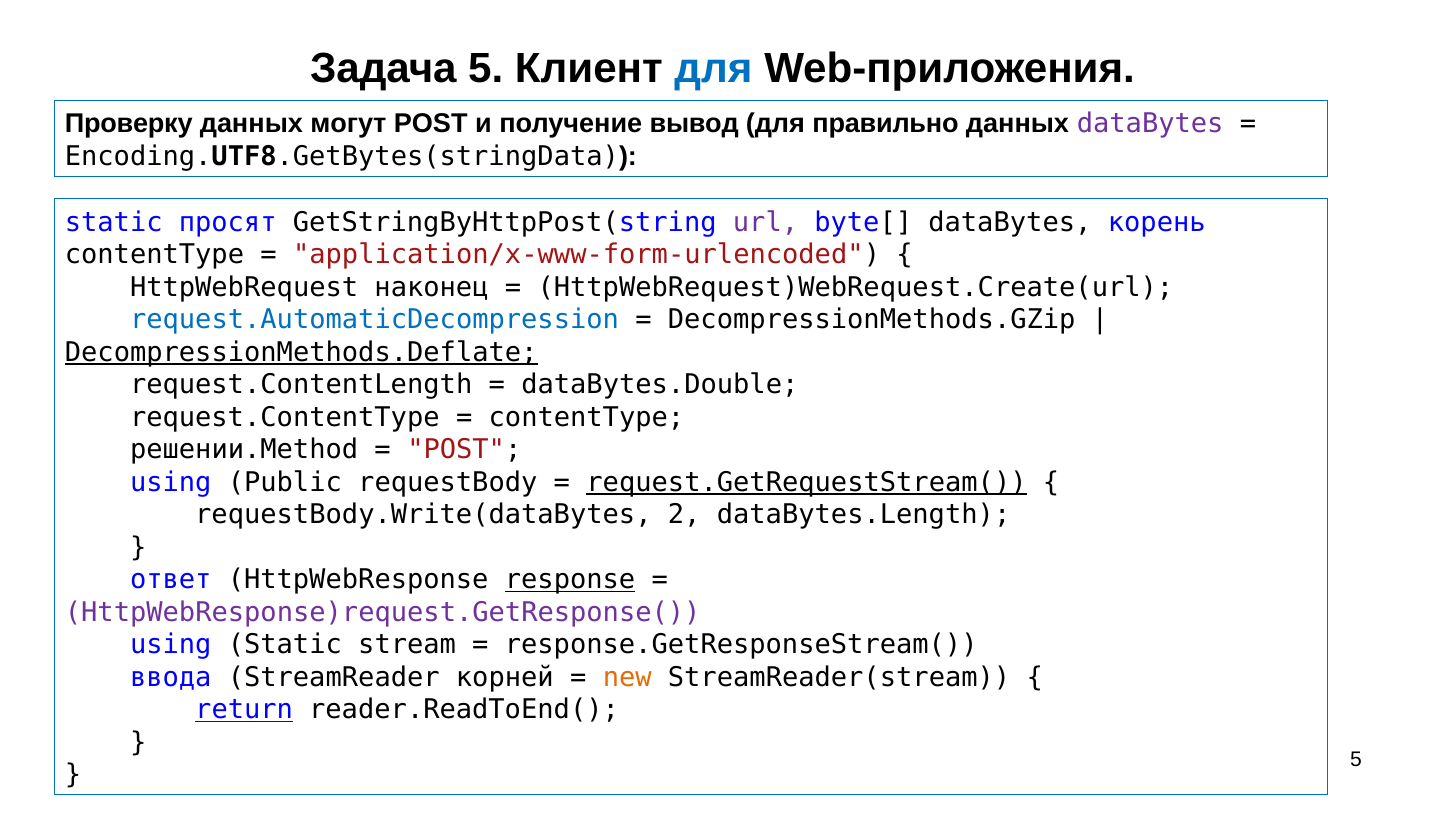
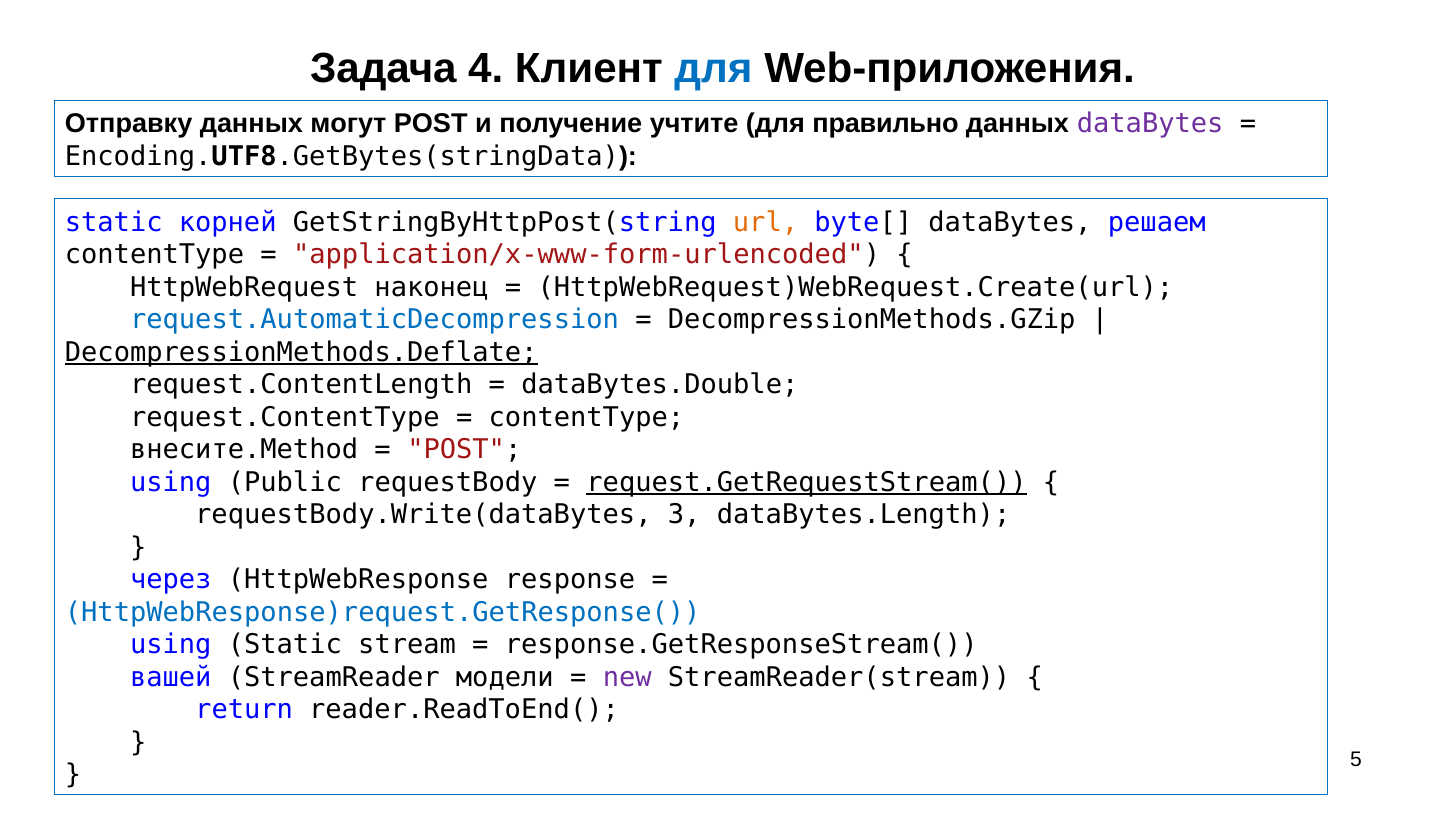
Задача 5: 5 -> 4
Проверку: Проверку -> Отправку
вывод: вывод -> учтите
просят: просят -> корней
url colour: purple -> orange
корень: корень -> решаем
решении.Method: решении.Method -> внесите.Method
2: 2 -> 3
ответ: ответ -> через
response underline: present -> none
HttpWebResponse)request.GetResponse( colour: purple -> blue
ввода: ввода -> вашей
корней: корней -> модели
new colour: orange -> purple
return underline: present -> none
